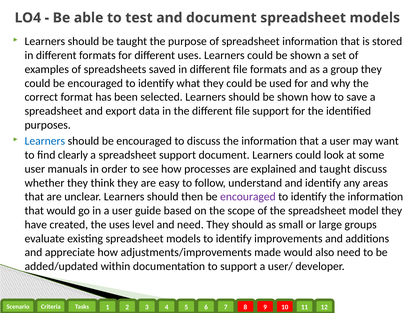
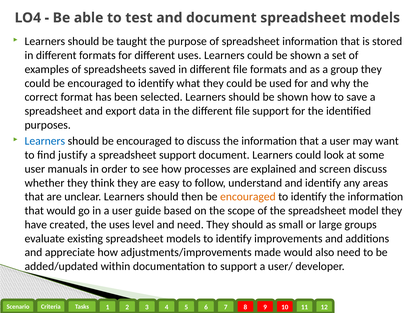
clearly: clearly -> justify
and taught: taught -> screen
encouraged at (248, 197) colour: purple -> orange
